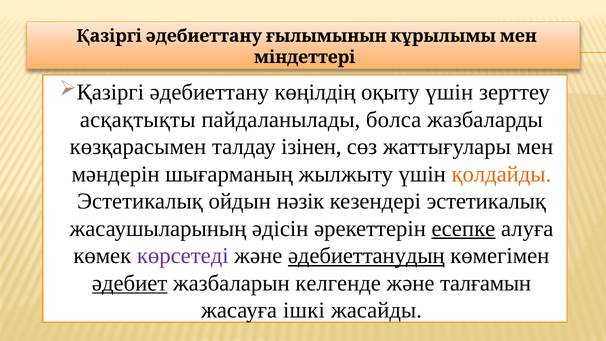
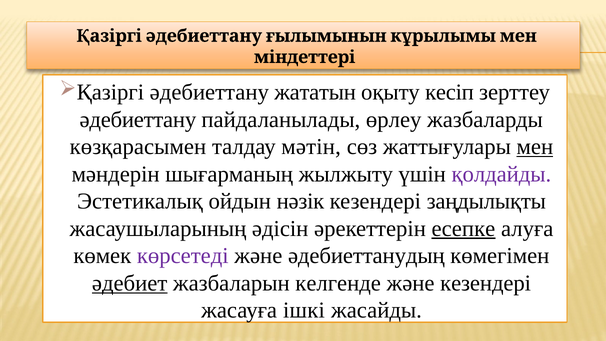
көңілдің: көңілдің -> жататын
оқыту үшін: үшін -> кесіп
асқақтықты at (138, 119): асқақтықты -> әдебиеттану
болса: болса -> өрлеу
ізінен: ізінен -> мәтін
мен underline: none -> present
қолдайды colour: orange -> purple
кезендері эстетикалық: эстетикалық -> заңдылықты
әдебиеттанудың underline: present -> none
және талғамын: талғамын -> кезендері
